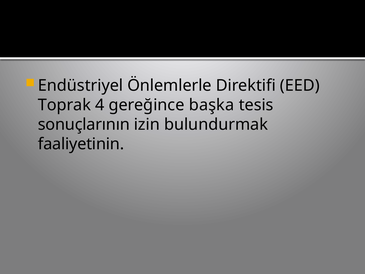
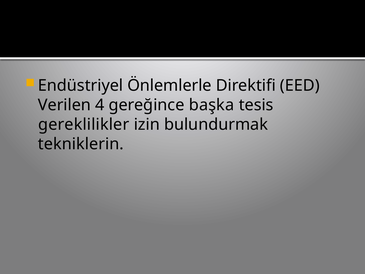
Toprak: Toprak -> Verilen
sonuçlarının: sonuçlarının -> gereklilikler
faaliyetinin: faaliyetinin -> tekniklerin
